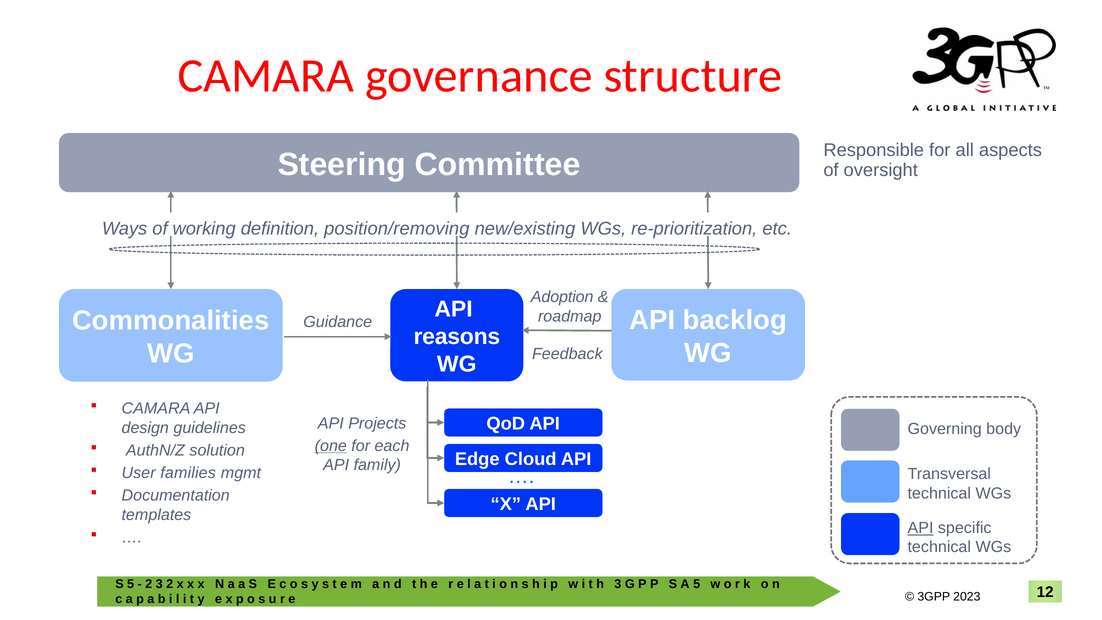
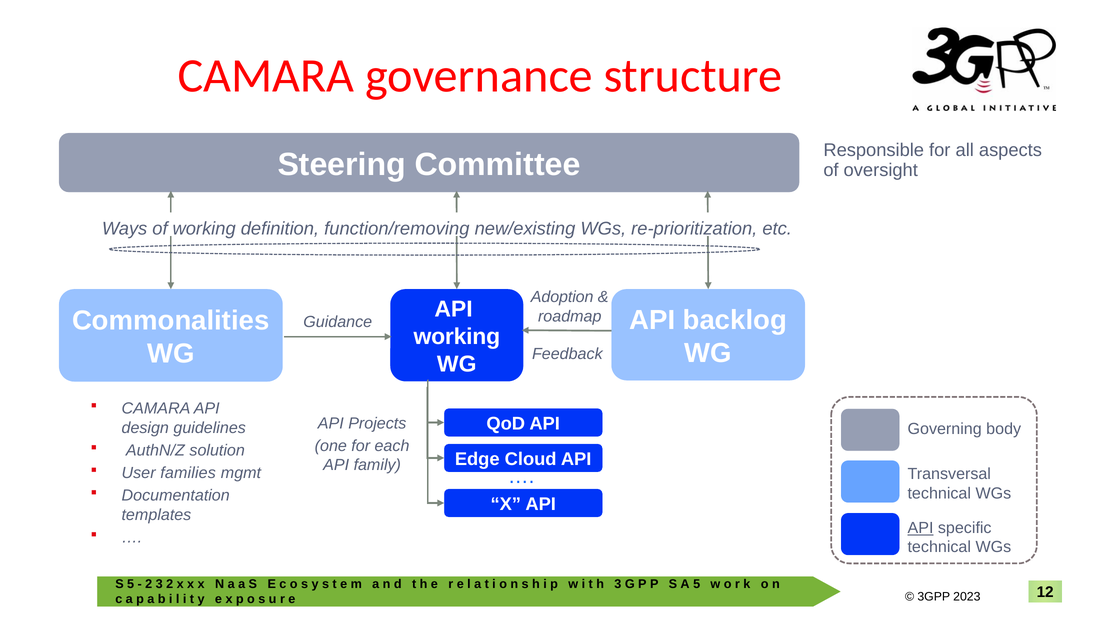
position/removing: position/removing -> function/removing
reasons at (457, 337): reasons -> working
one underline: present -> none
